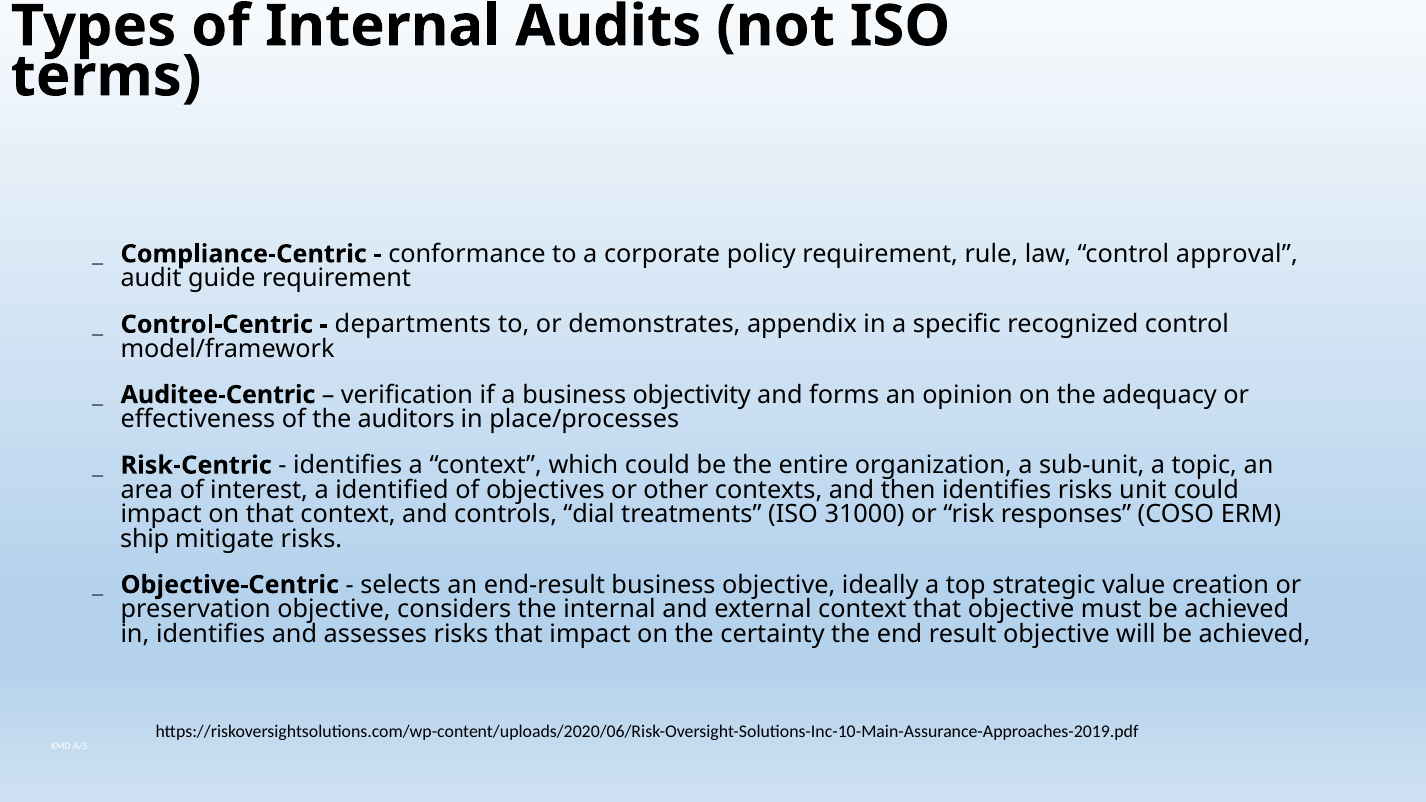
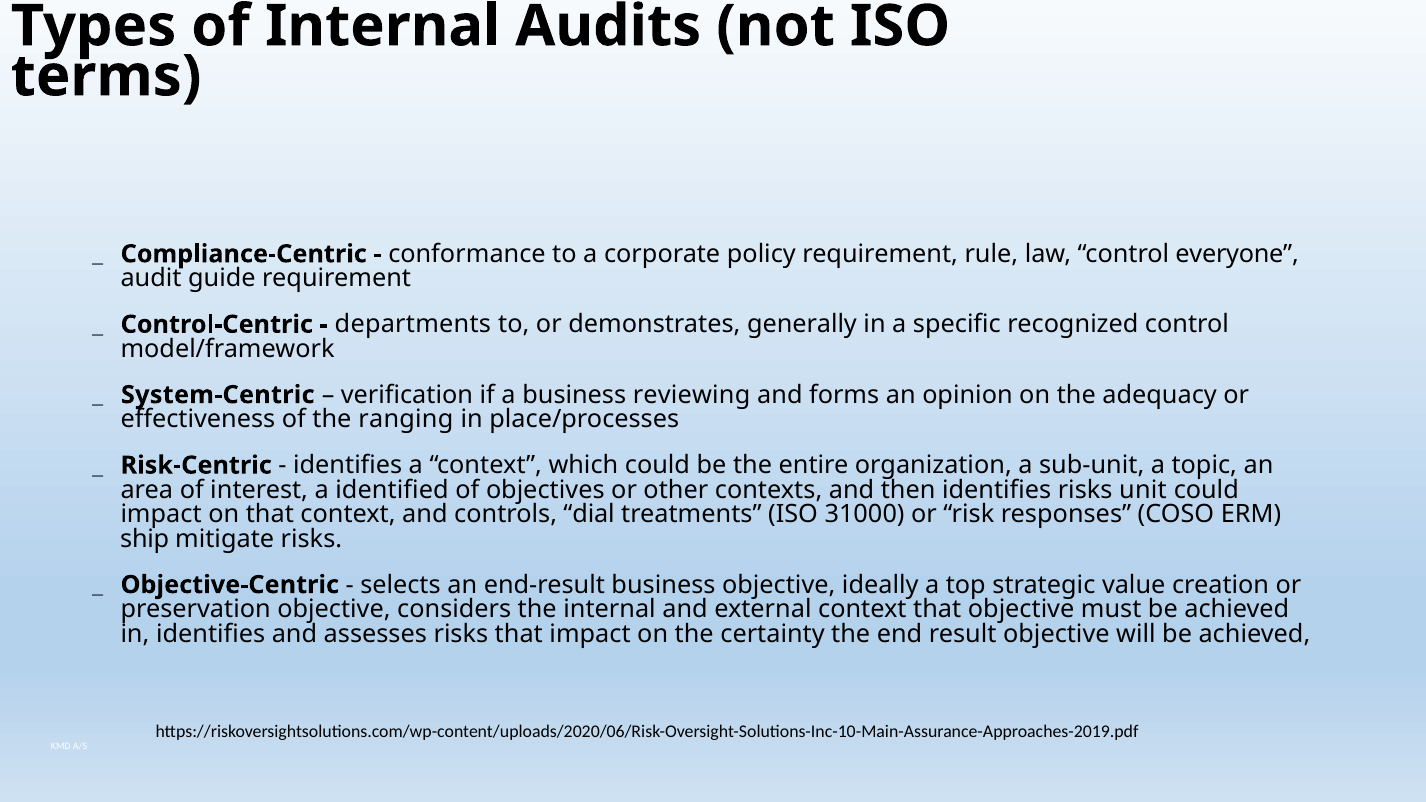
approval: approval -> everyone
appendix: appendix -> generally
Auditee-Centric: Auditee-Centric -> System-Centric
objectivity: objectivity -> reviewing
auditors: auditors -> ranging
